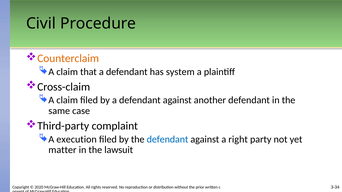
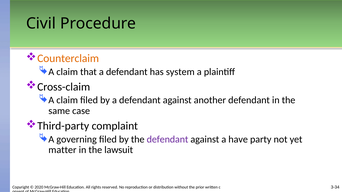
execution: execution -> governing
defendant at (168, 139) colour: blue -> purple
right: right -> have
